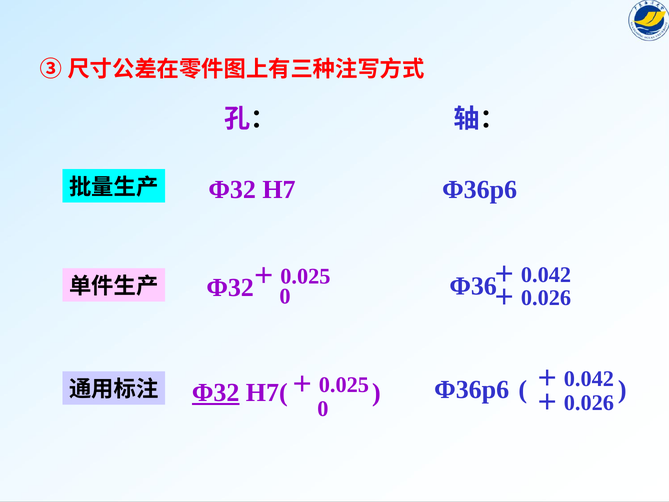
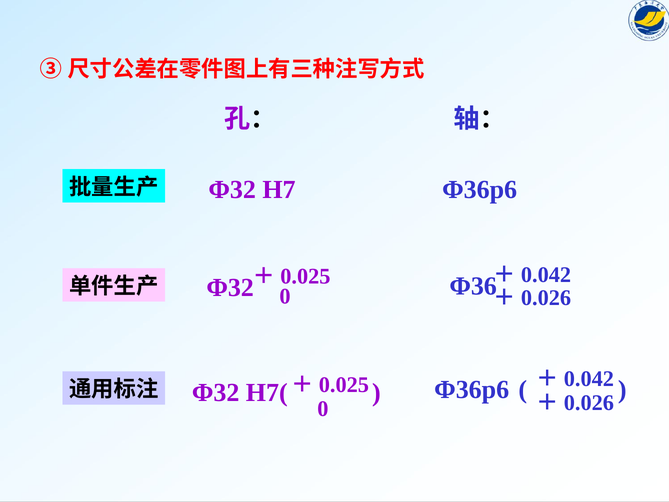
Φ32 at (216, 393) underline: present -> none
